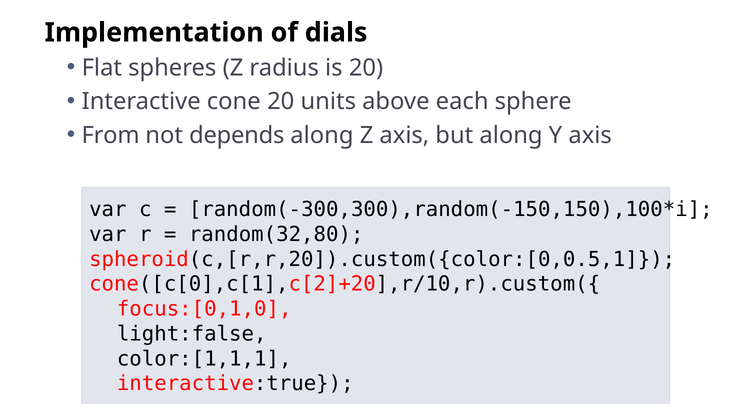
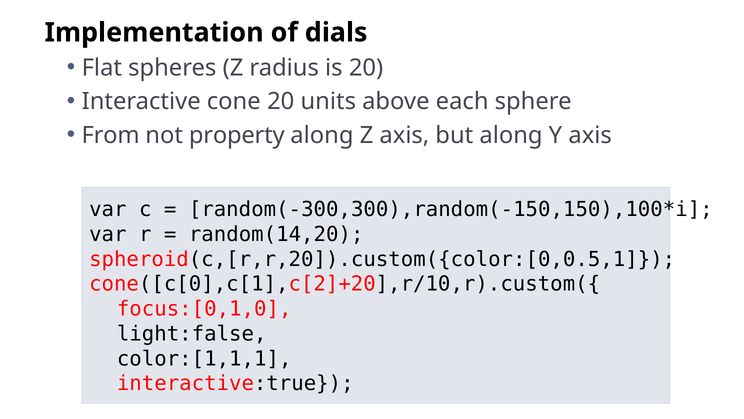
depends: depends -> property
random(32,80: random(32,80 -> random(14,20
